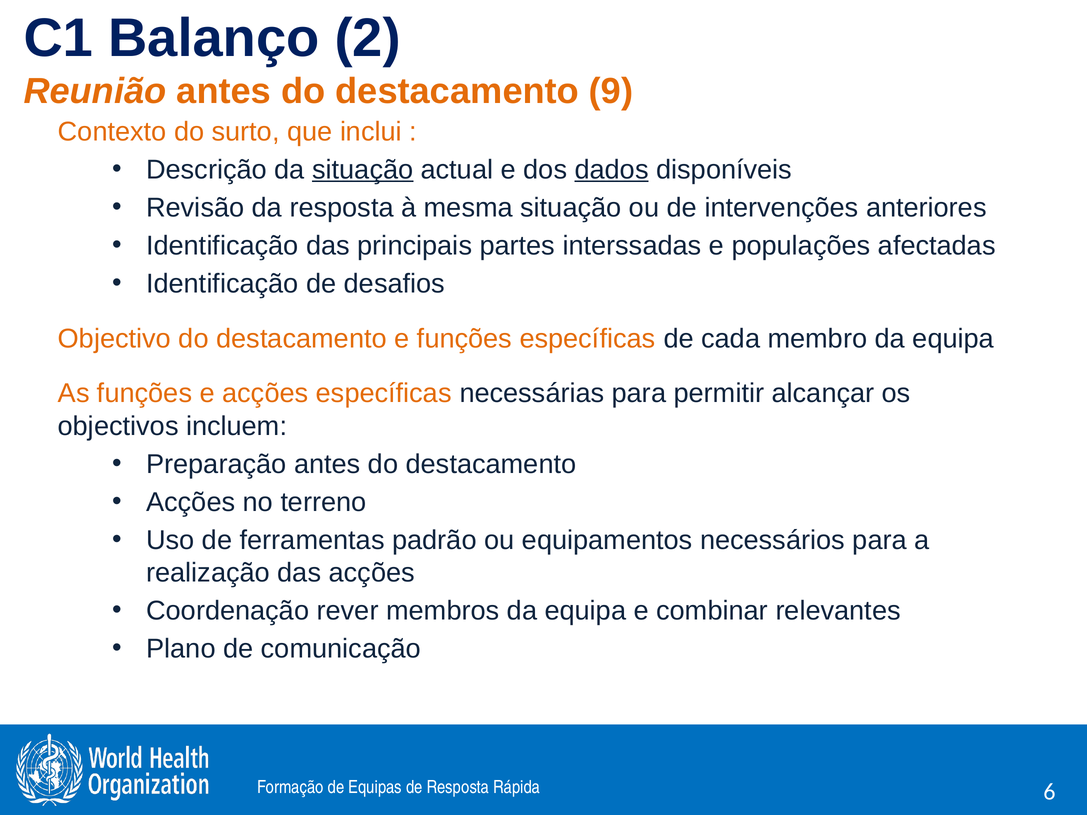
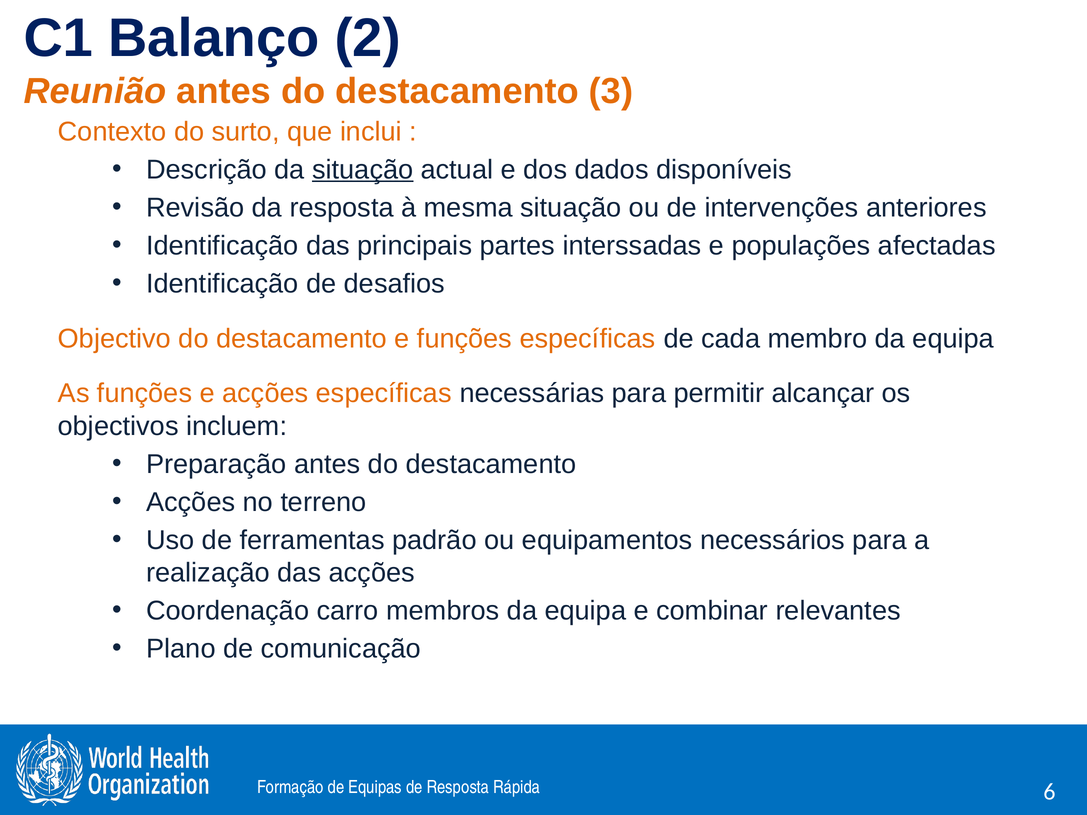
9: 9 -> 3
dados underline: present -> none
rever: rever -> carro
